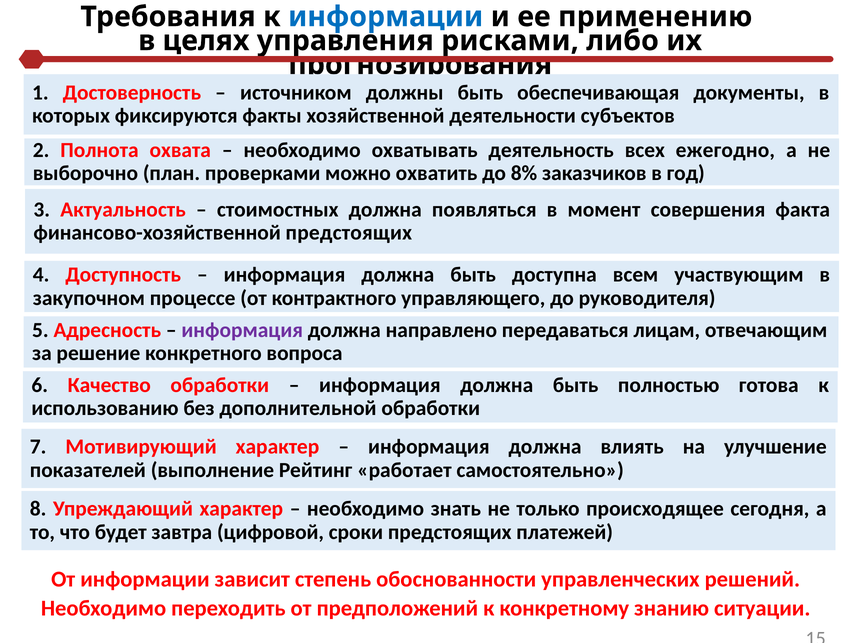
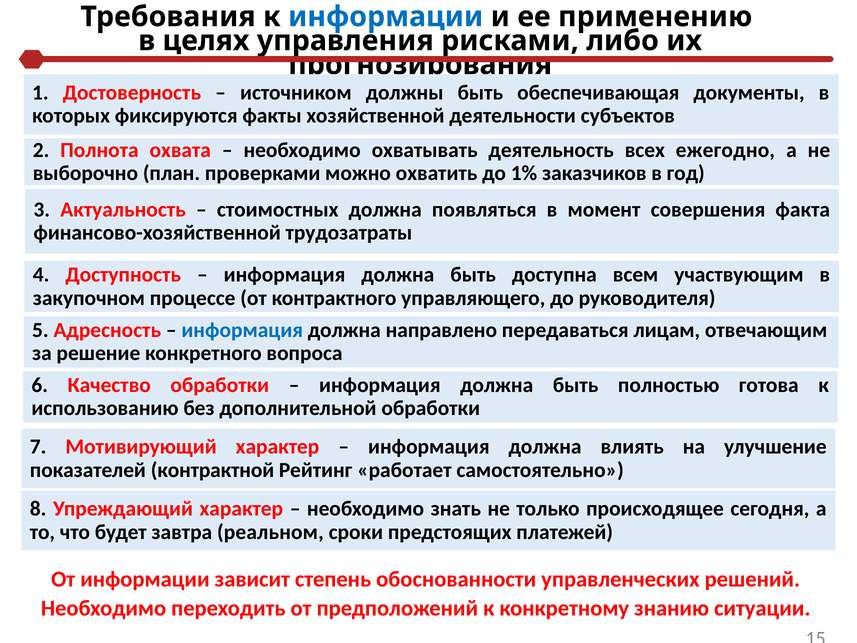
8%: 8% -> 1%
финансово-хозяйственной предстоящих: предстоящих -> трудозатраты
информация at (242, 330) colour: purple -> blue
выполнение: выполнение -> контрактной
цифровой: цифровой -> реальном
